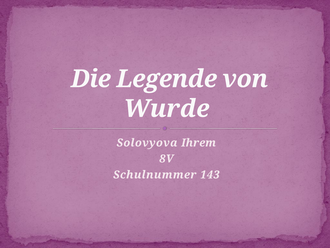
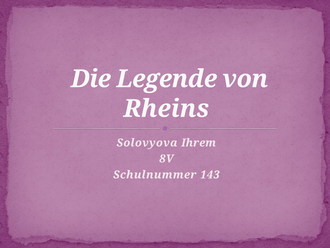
Wurde: Wurde -> Rheins
